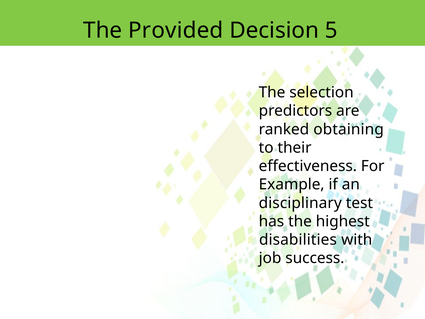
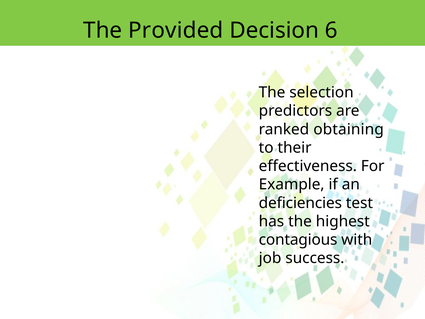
5: 5 -> 6
disciplinary: disciplinary -> deficiencies
disabilities: disabilities -> contagious
